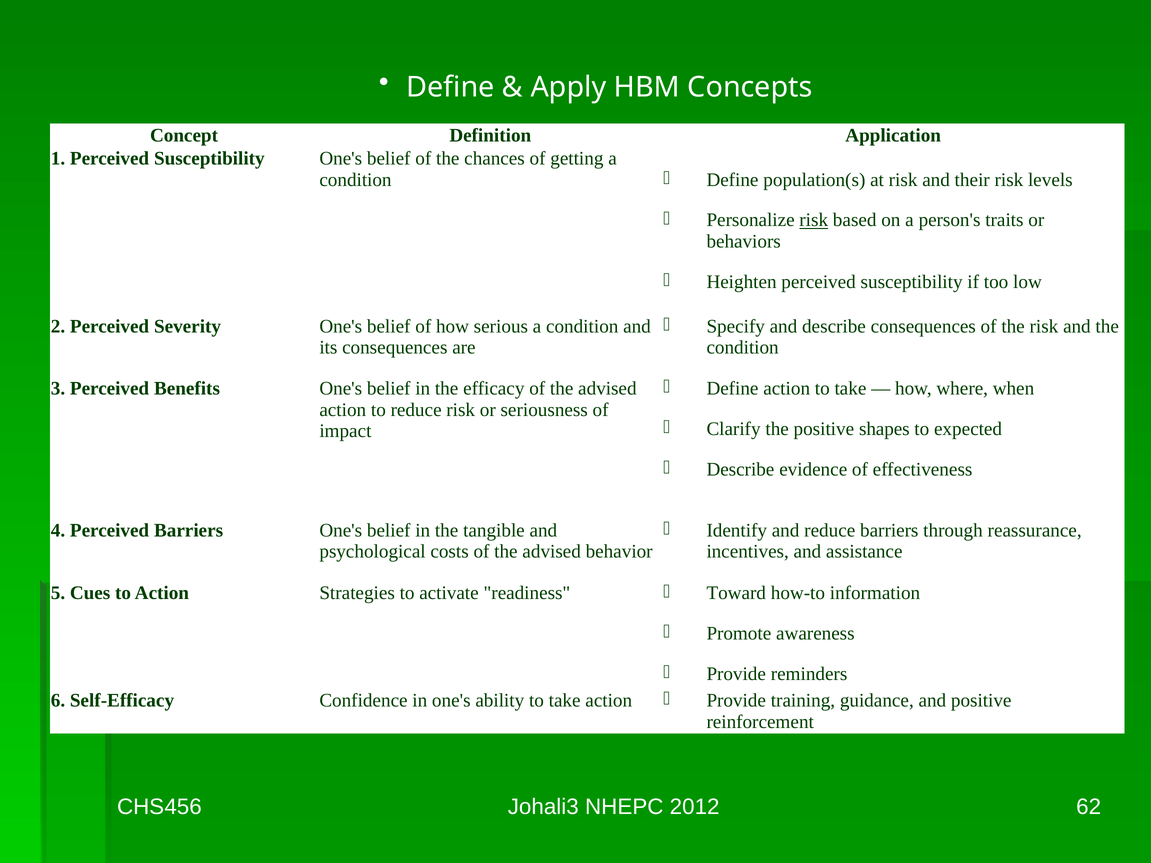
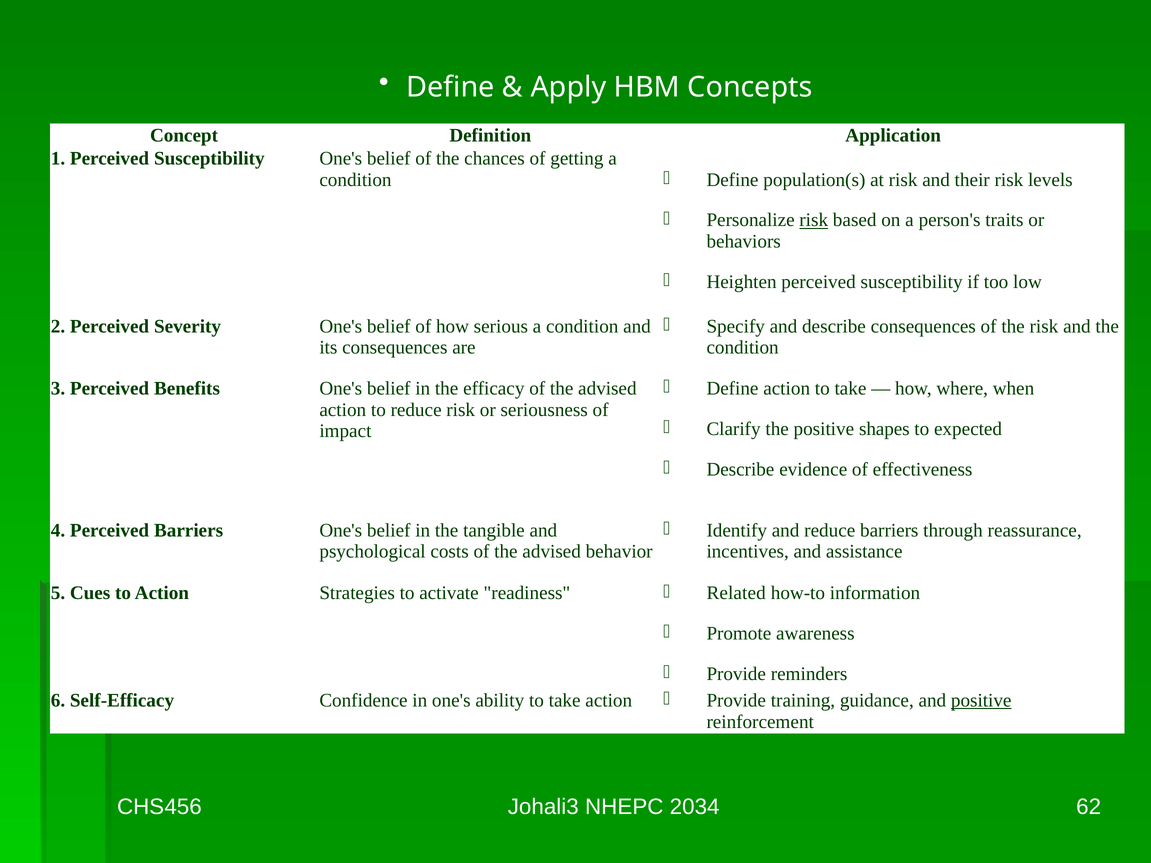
Toward: Toward -> Related
positive at (981, 701) underline: none -> present
2012: 2012 -> 2034
